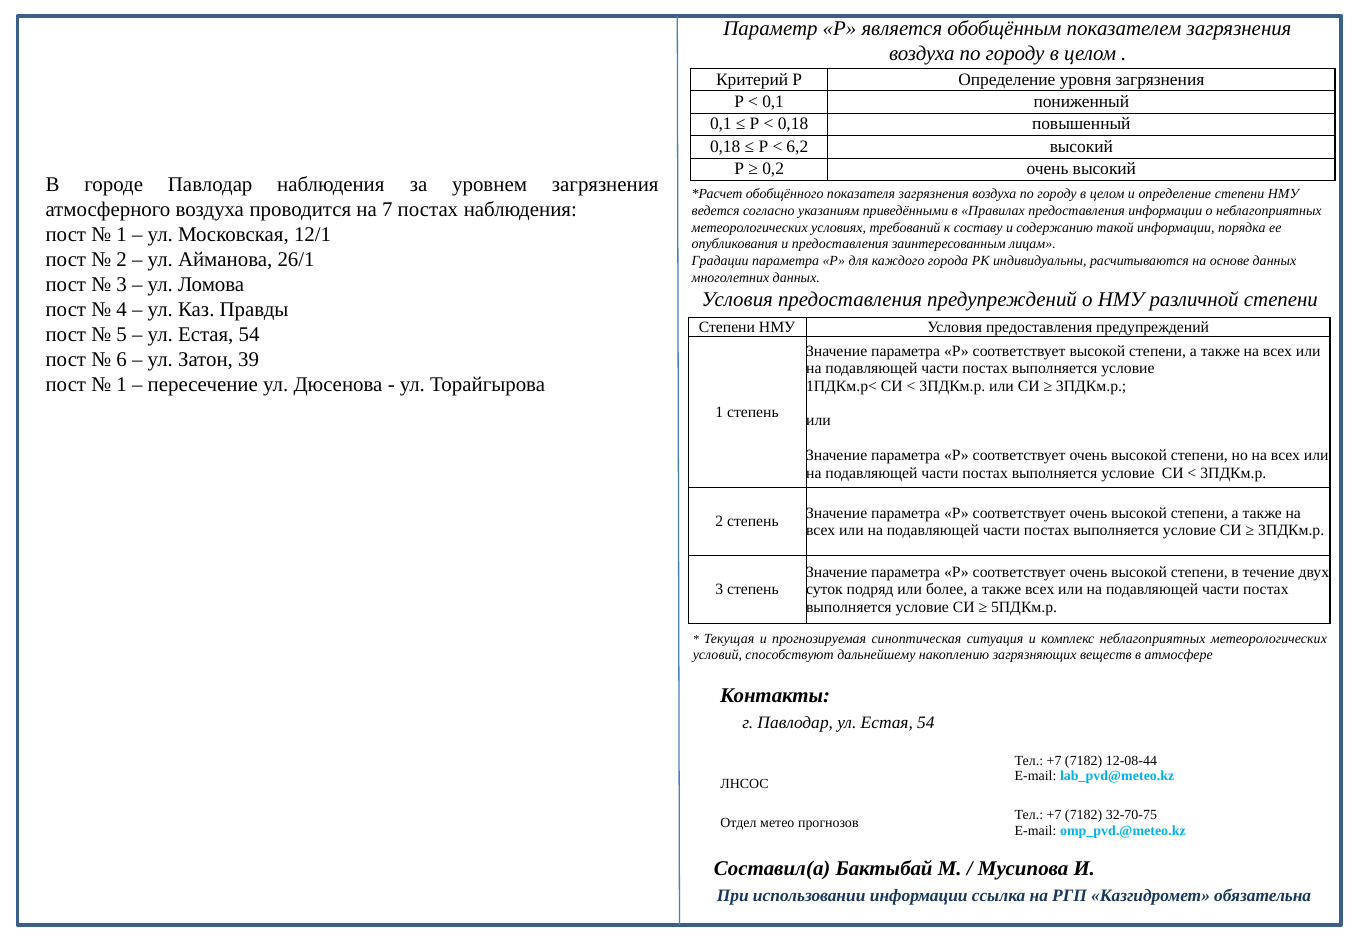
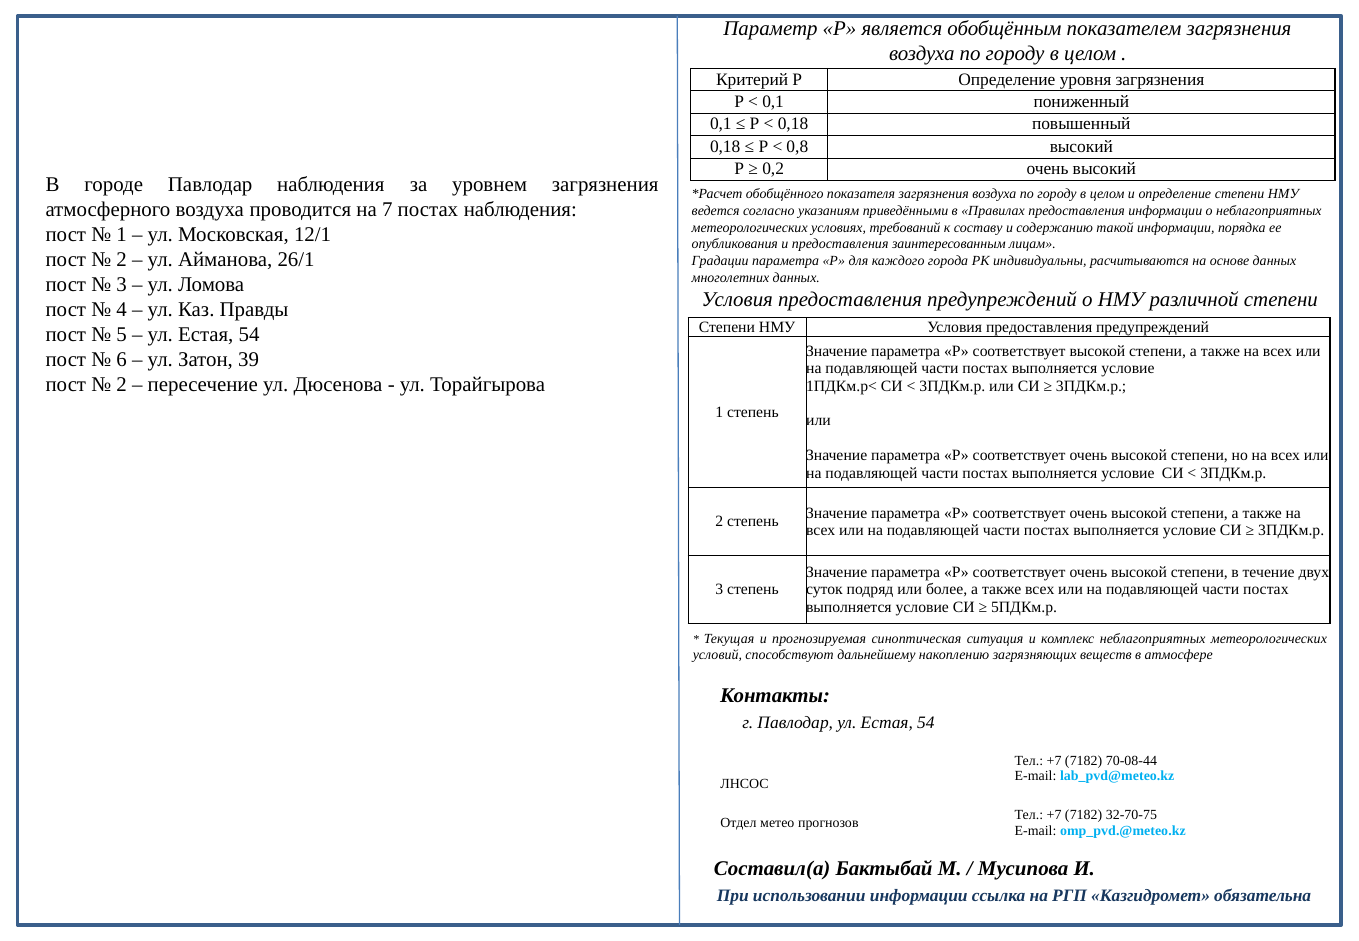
6,2: 6,2 -> 0,8
1 at (122, 385): 1 -> 2
12-08-44: 12-08-44 -> 70-08-44
